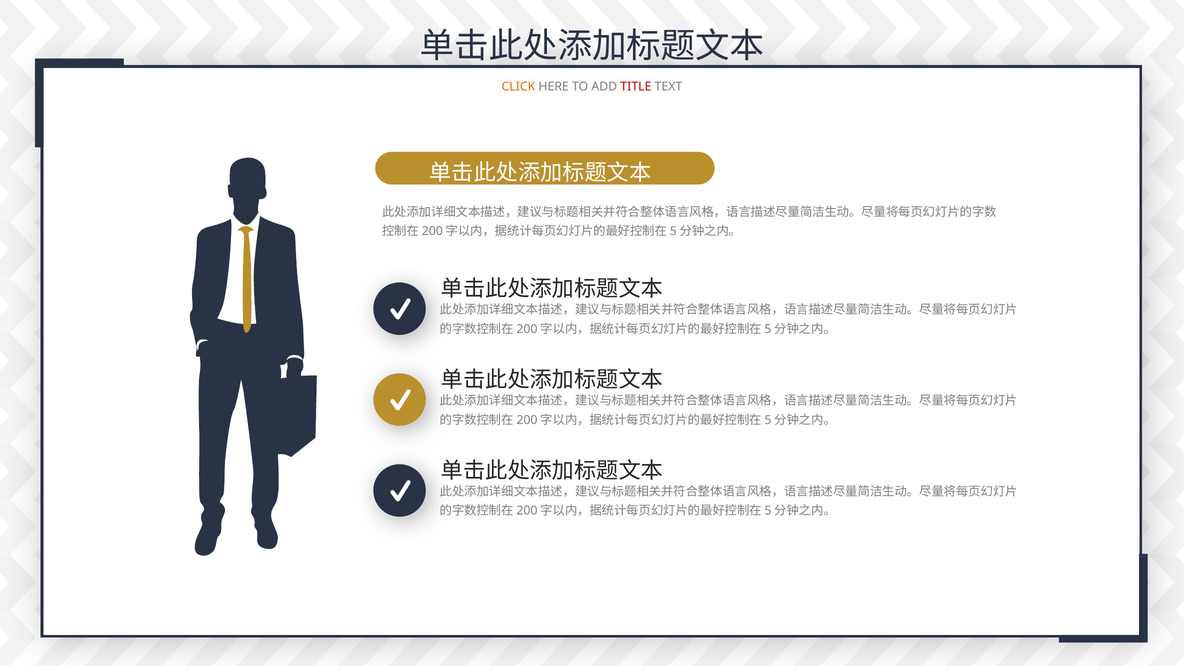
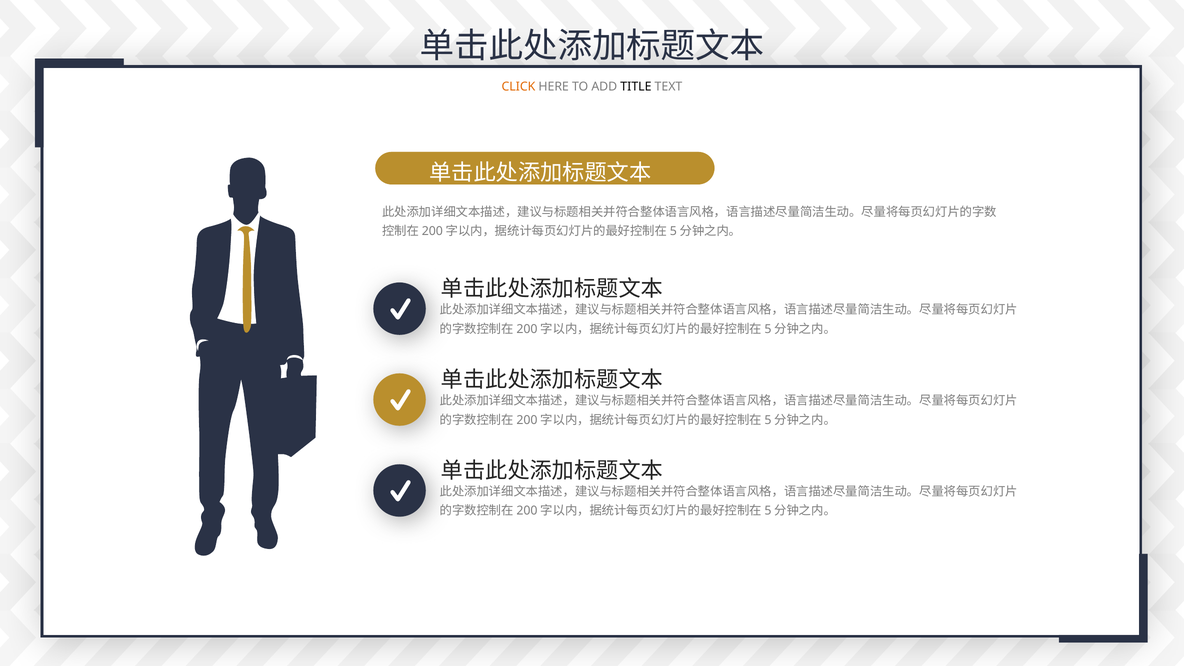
TITLE colour: red -> black
